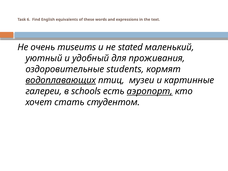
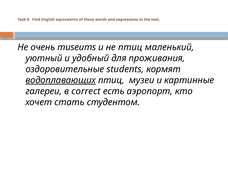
не stated: stated -> птиц
schools: schools -> correct
аэропорт underline: present -> none
